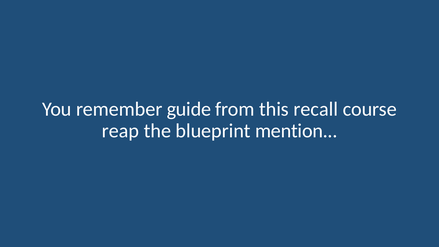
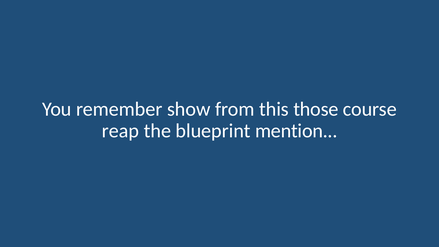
guide: guide -> show
recall: recall -> those
